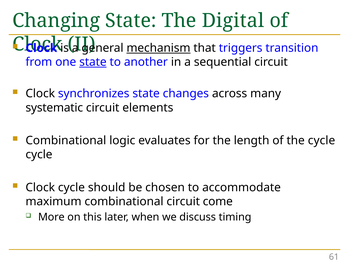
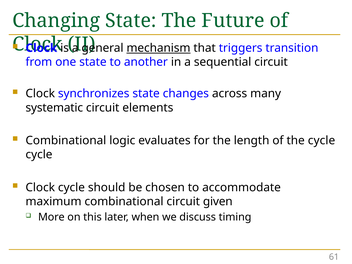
Digital: Digital -> Future
state at (93, 62) underline: present -> none
come: come -> given
